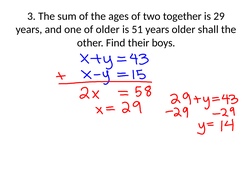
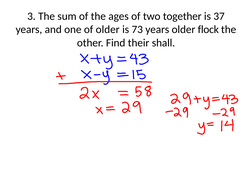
29: 29 -> 37
51: 51 -> 73
shall: shall -> flock
boys: boys -> shall
